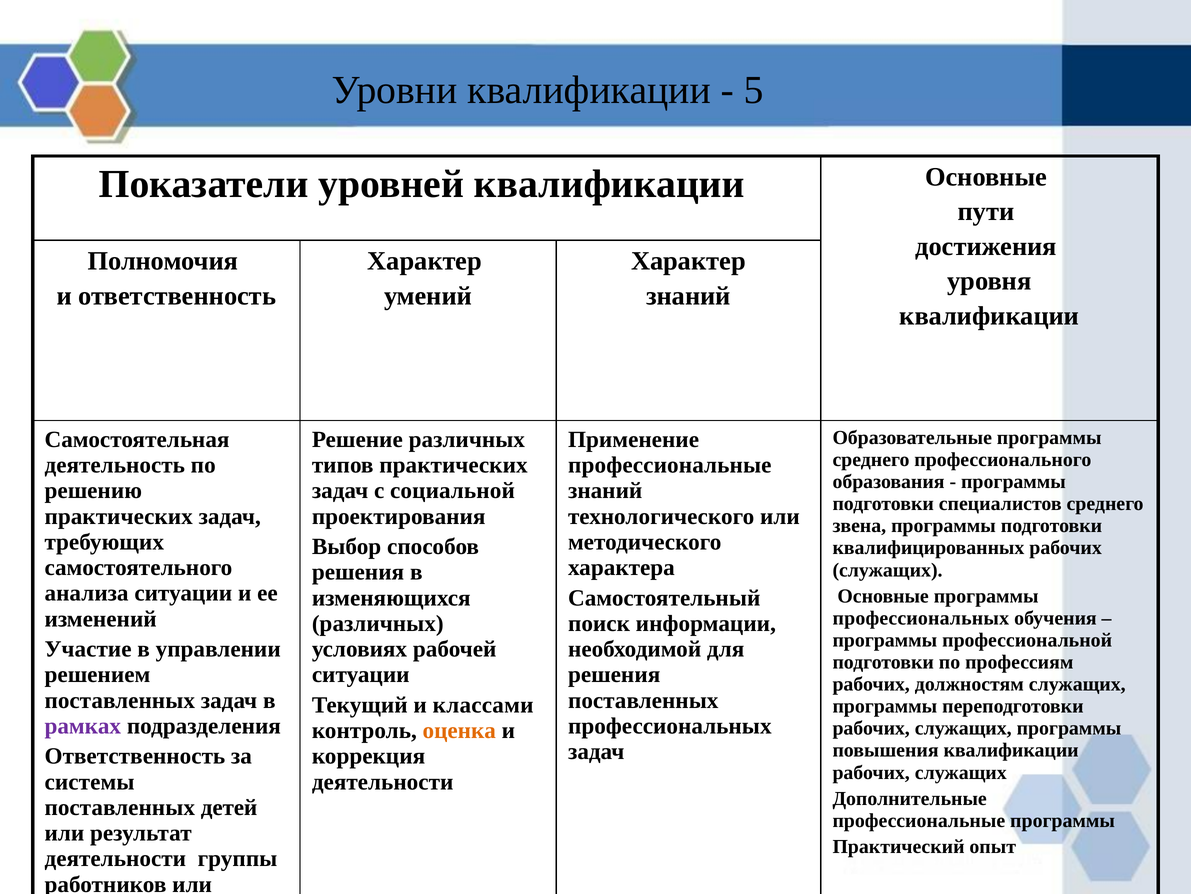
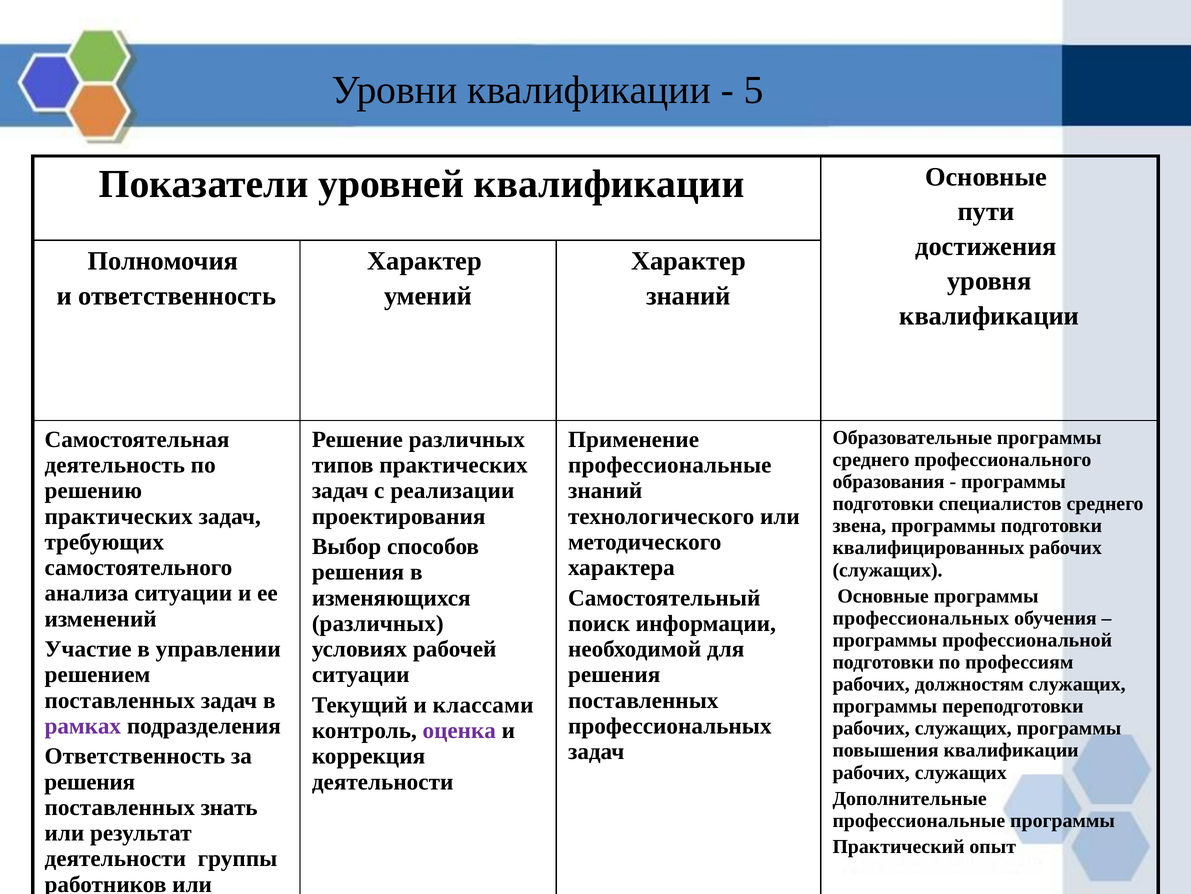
социальной: социальной -> реализации
оценка colour: orange -> purple
системы at (90, 781): системы -> решения
детей: детей -> знать
